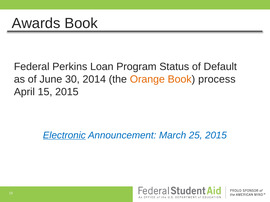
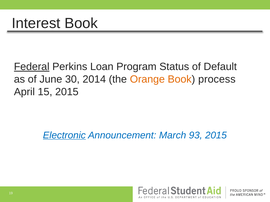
Awards: Awards -> Interest
Federal underline: none -> present
25: 25 -> 93
